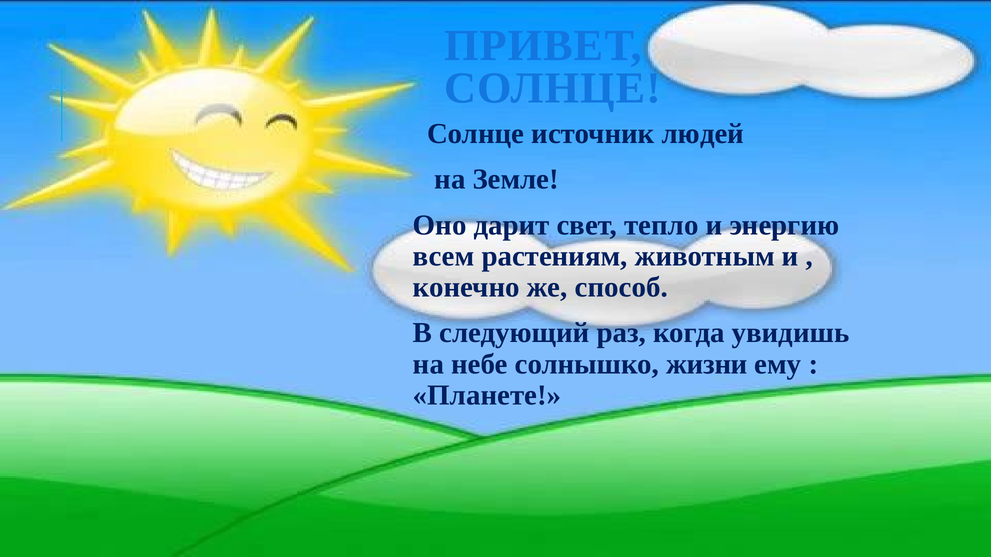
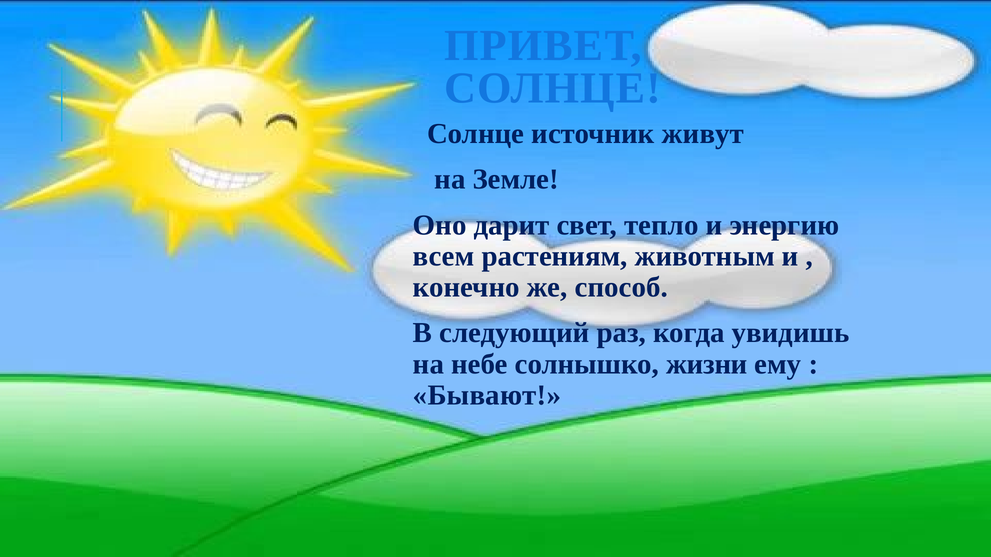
людей: людей -> живут
Планете: Планете -> Бывают
